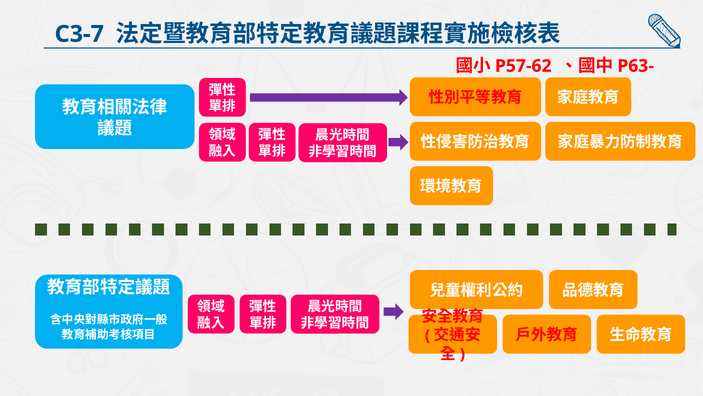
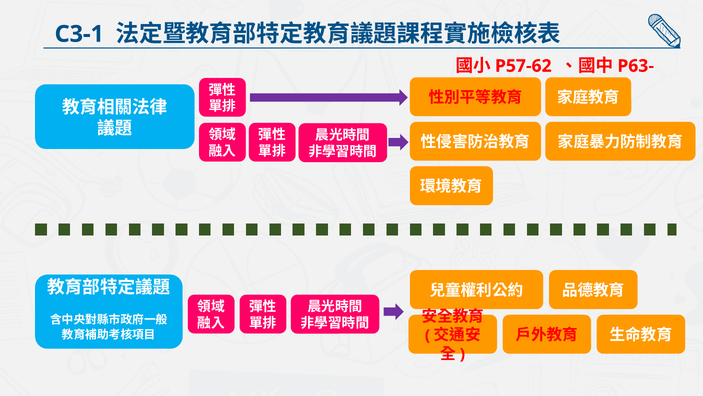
C3-7: C3-7 -> C3-1
